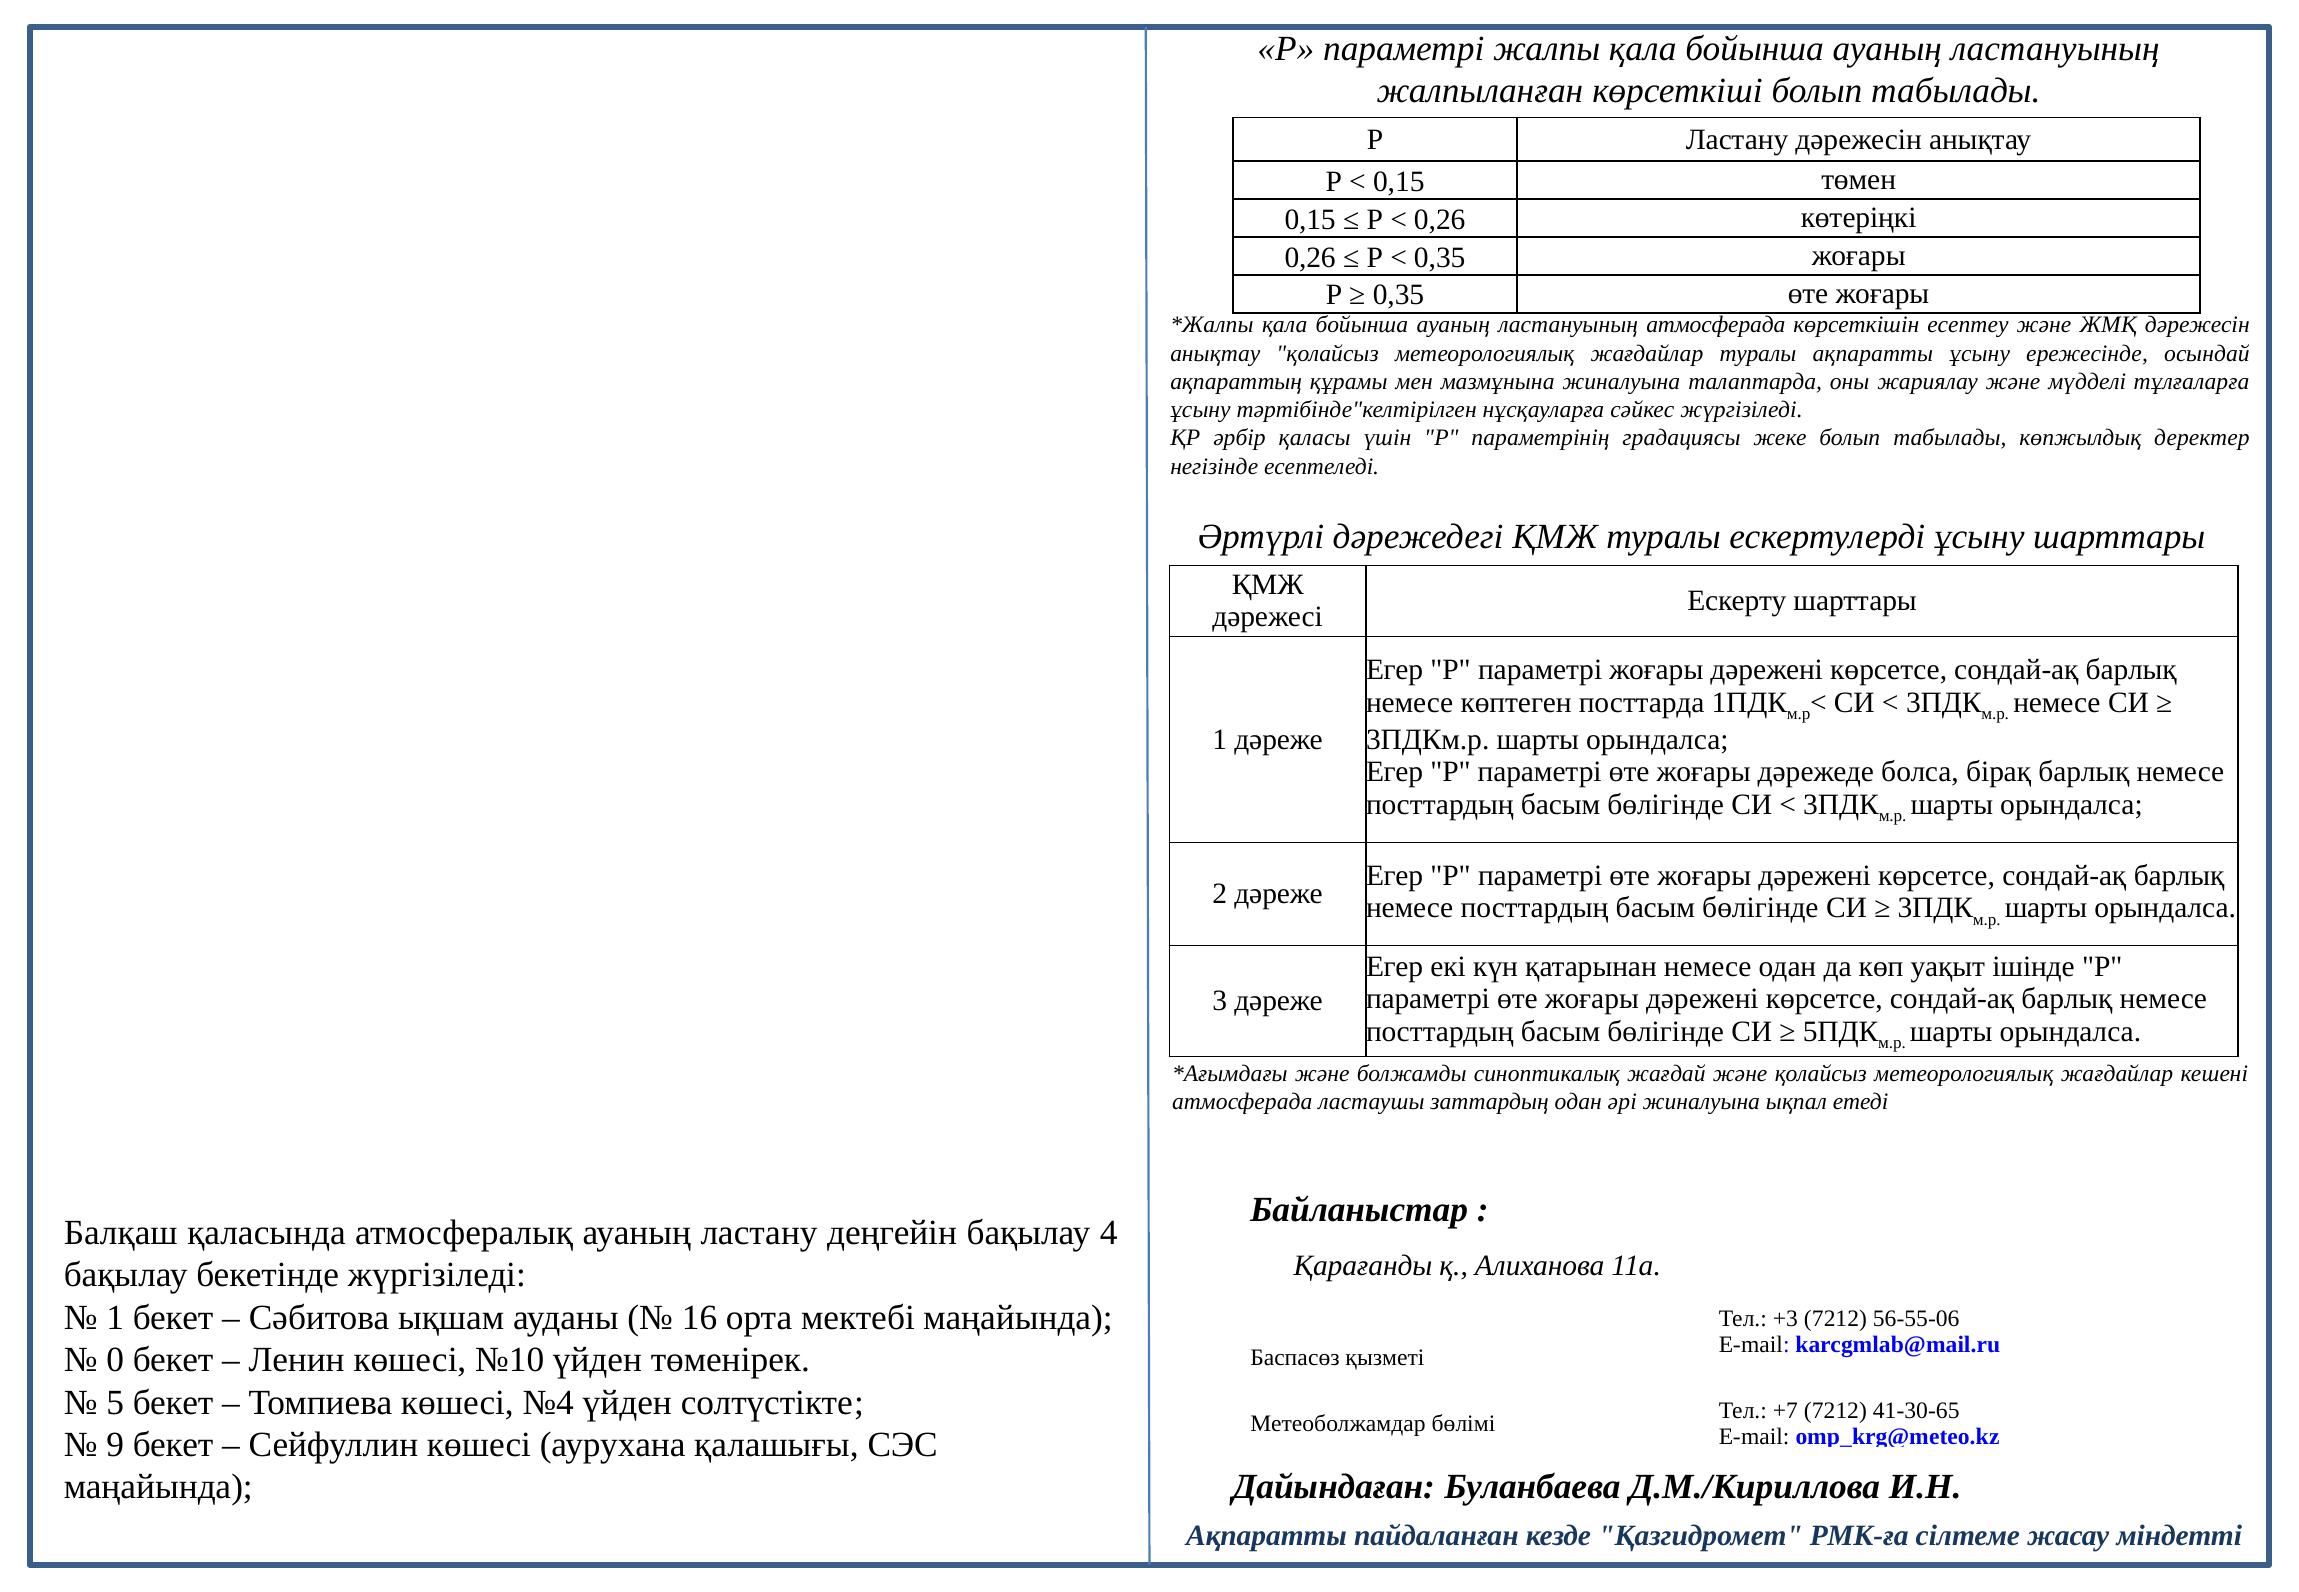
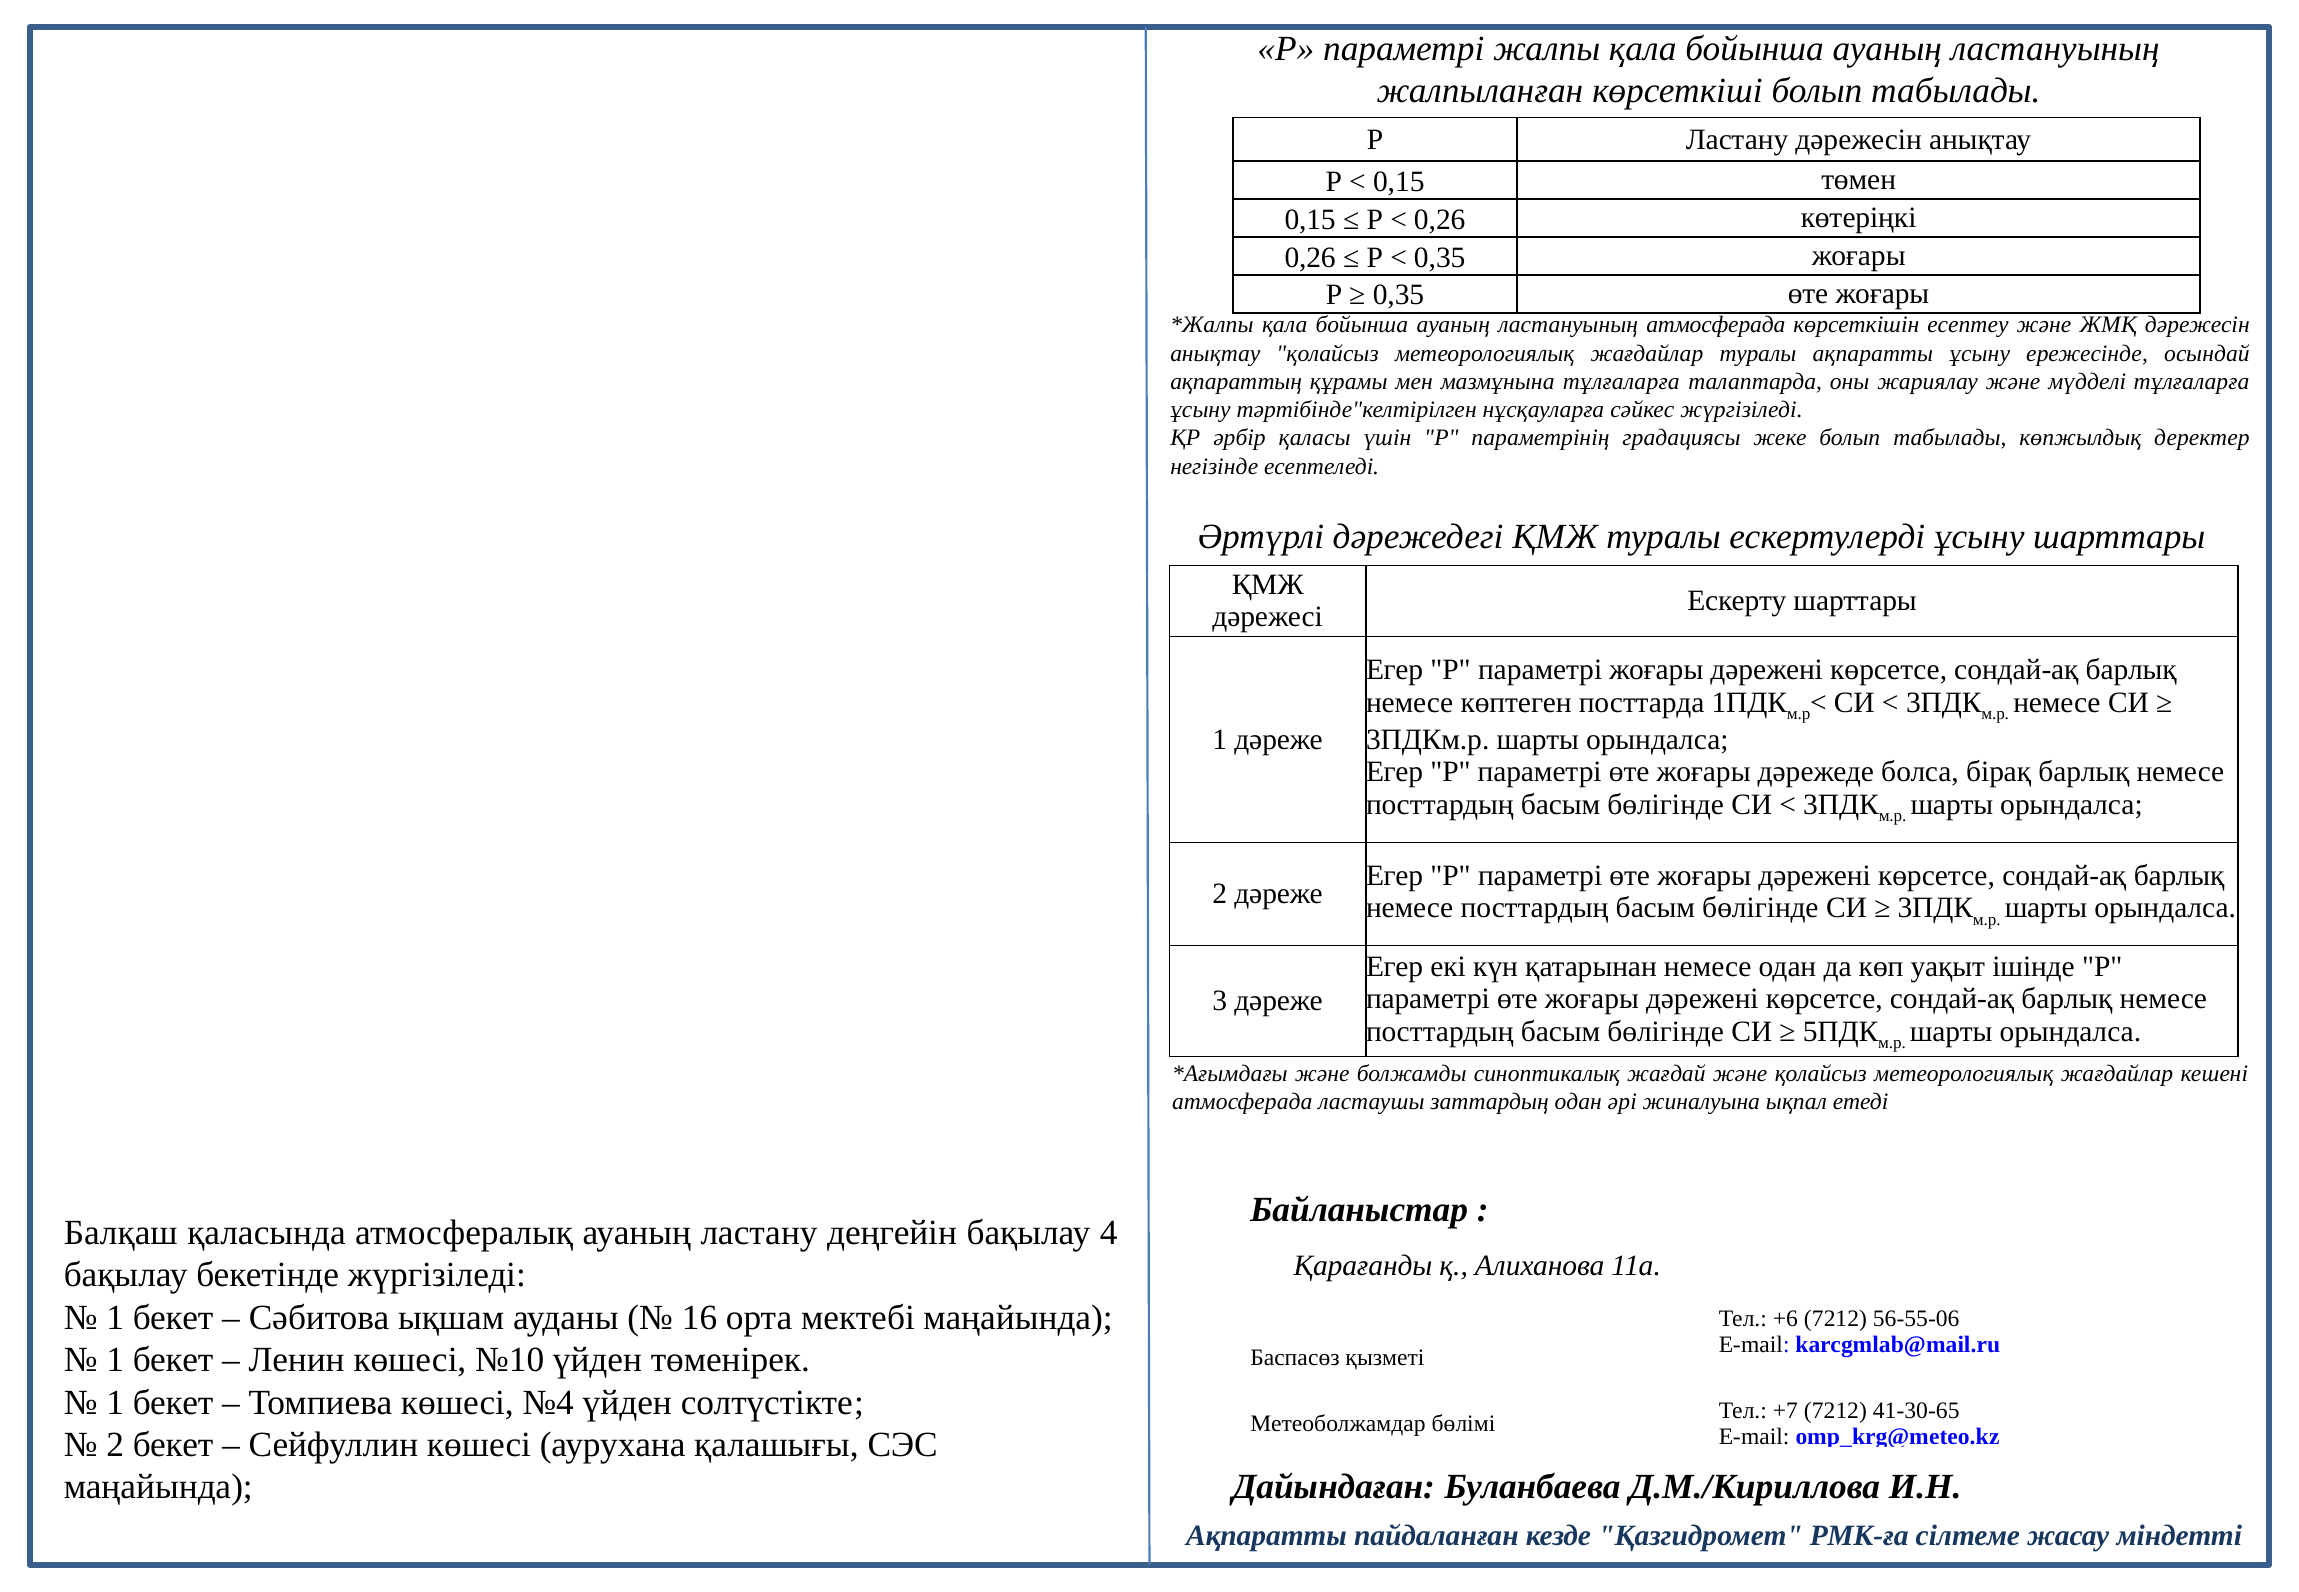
мазмұнына жиналуына: жиналуына -> тұлғаларға
+3: +3 -> +6
0 at (115, 1360): 0 -> 1
5 at (115, 1402): 5 -> 1
9 at (115, 1445): 9 -> 2
